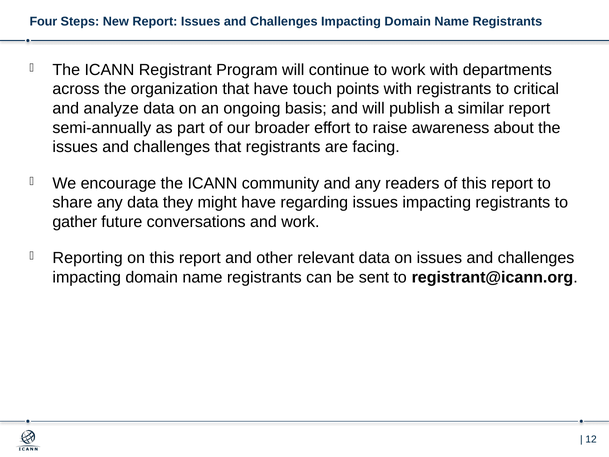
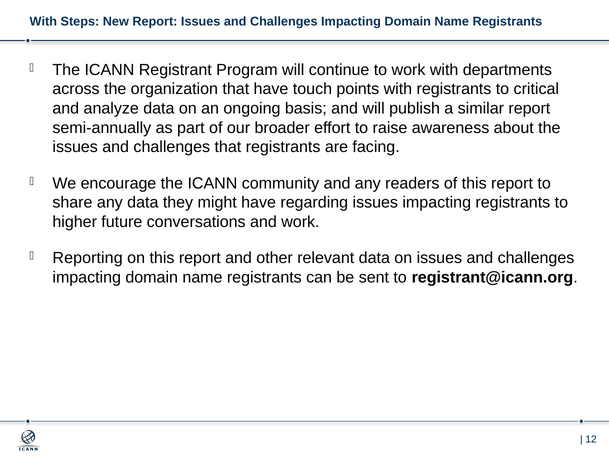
Four at (43, 22): Four -> With
gather: gather -> higher
